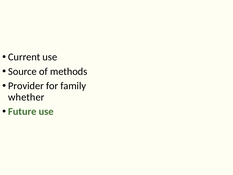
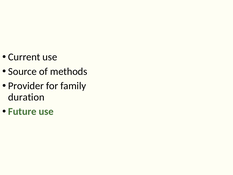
whether: whether -> duration
